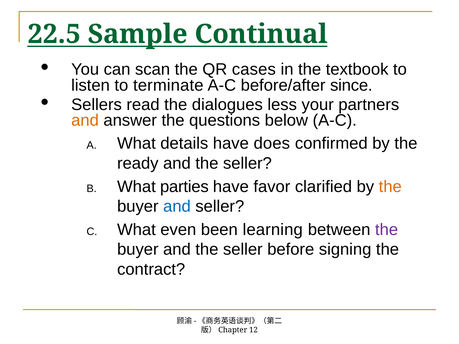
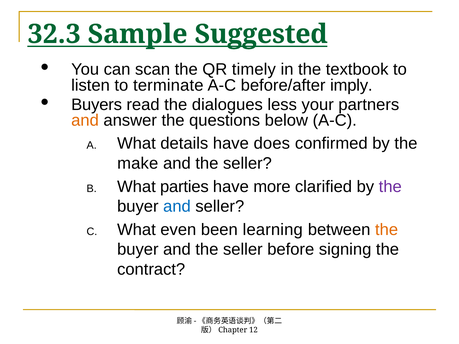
22.5: 22.5 -> 32.3
Continual: Continual -> Suggested
cases: cases -> timely
since: since -> imply
Sellers: Sellers -> Buyers
ready: ready -> make
favor: favor -> more
the at (390, 187) colour: orange -> purple
the at (387, 230) colour: purple -> orange
